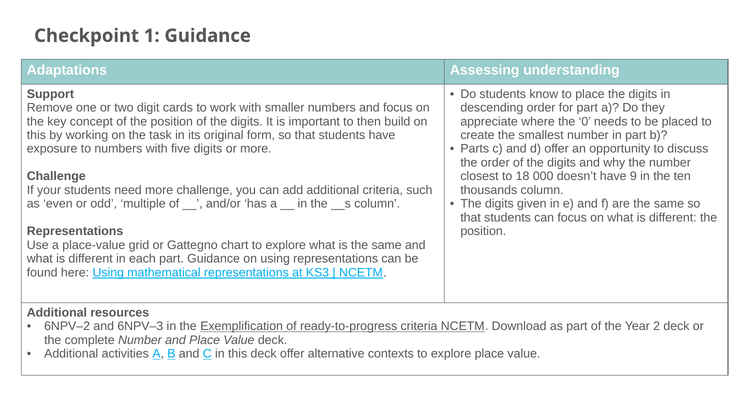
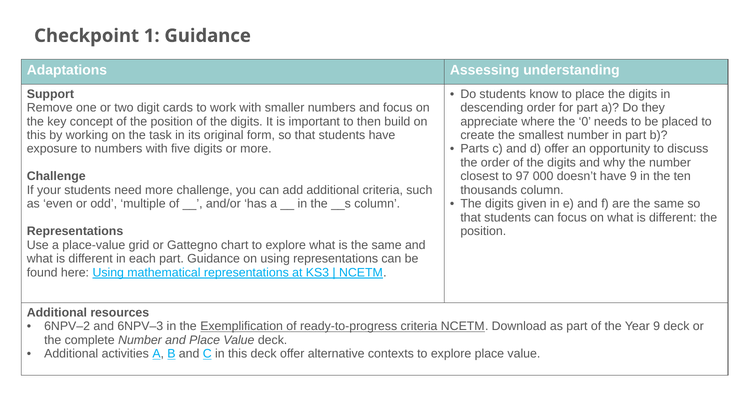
18: 18 -> 97
Year 2: 2 -> 9
